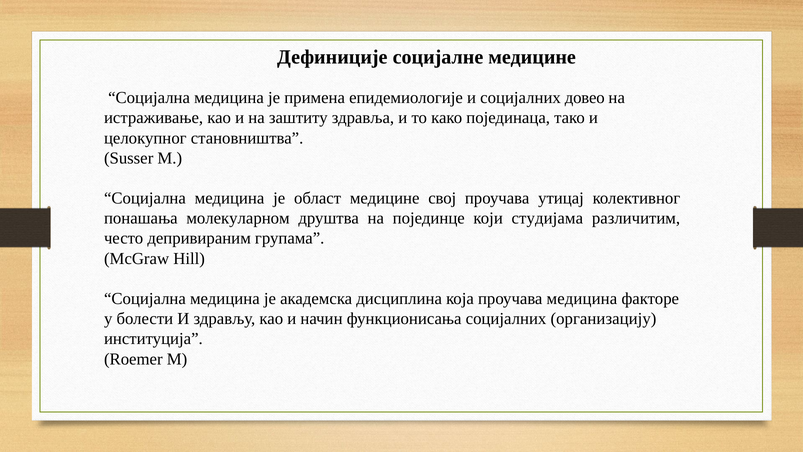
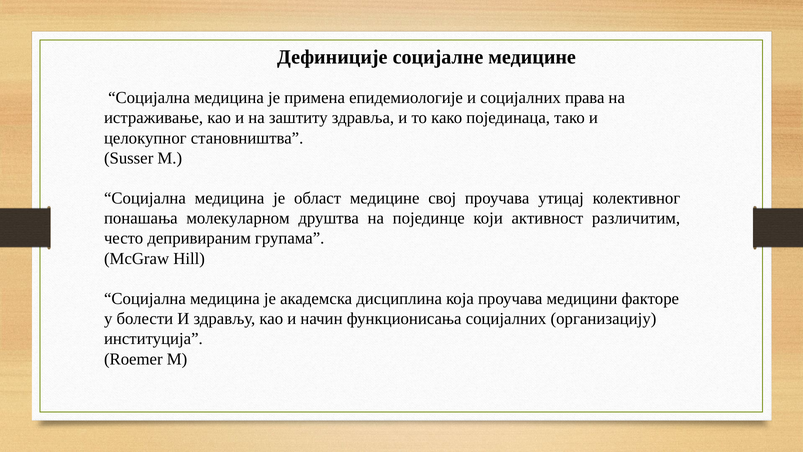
довео: довео -> права
студијама: студијама -> активност
проучава медицина: медицина -> медицини
